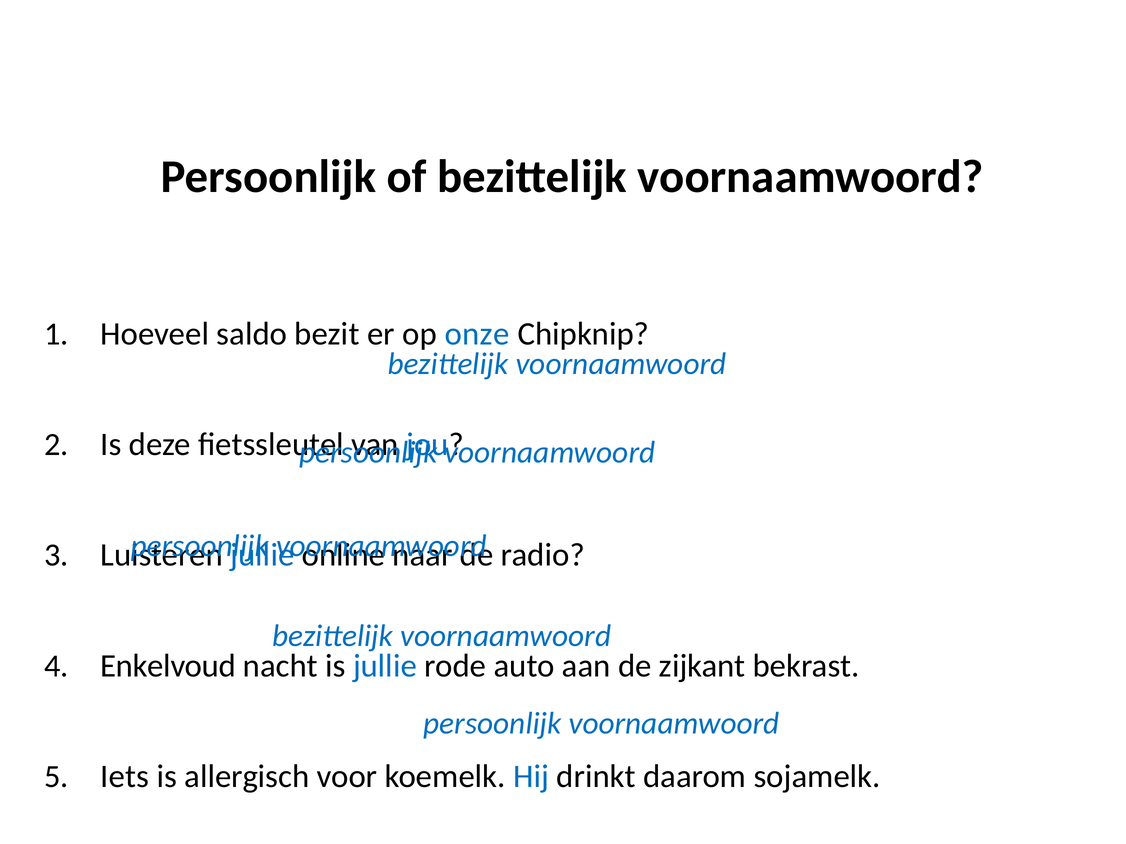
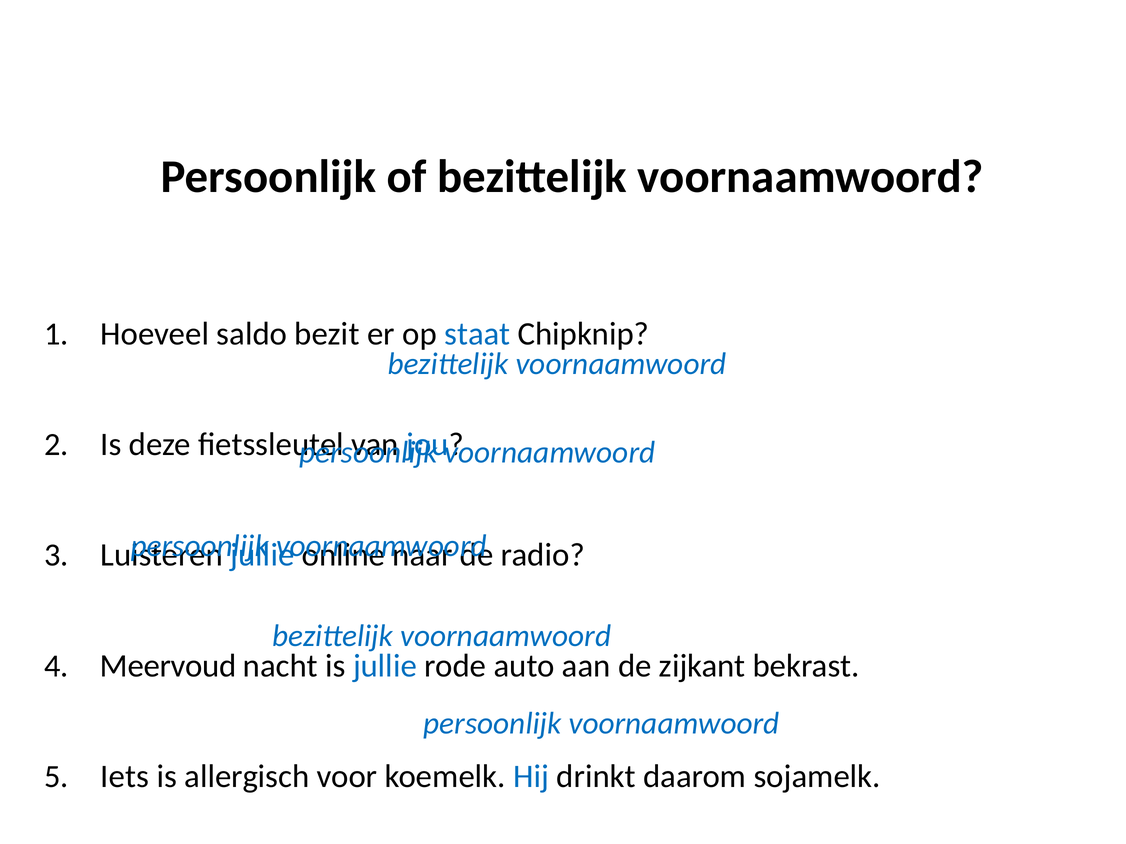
onze: onze -> staat
Enkelvoud: Enkelvoud -> Meervoud
